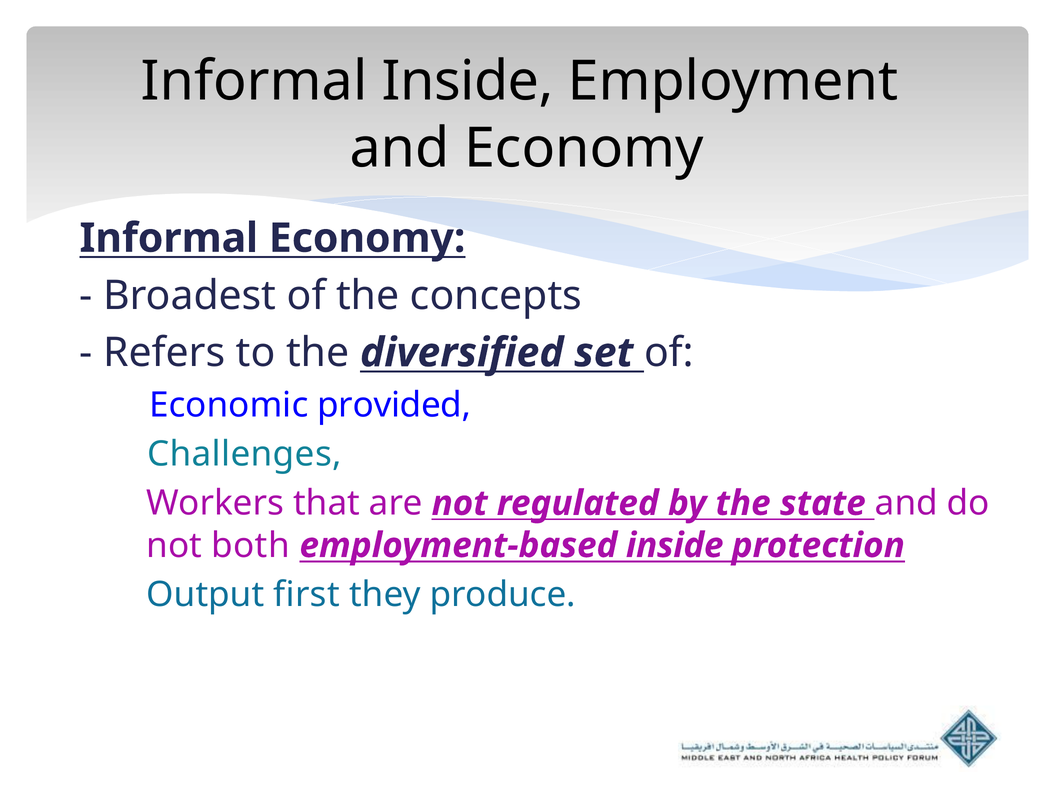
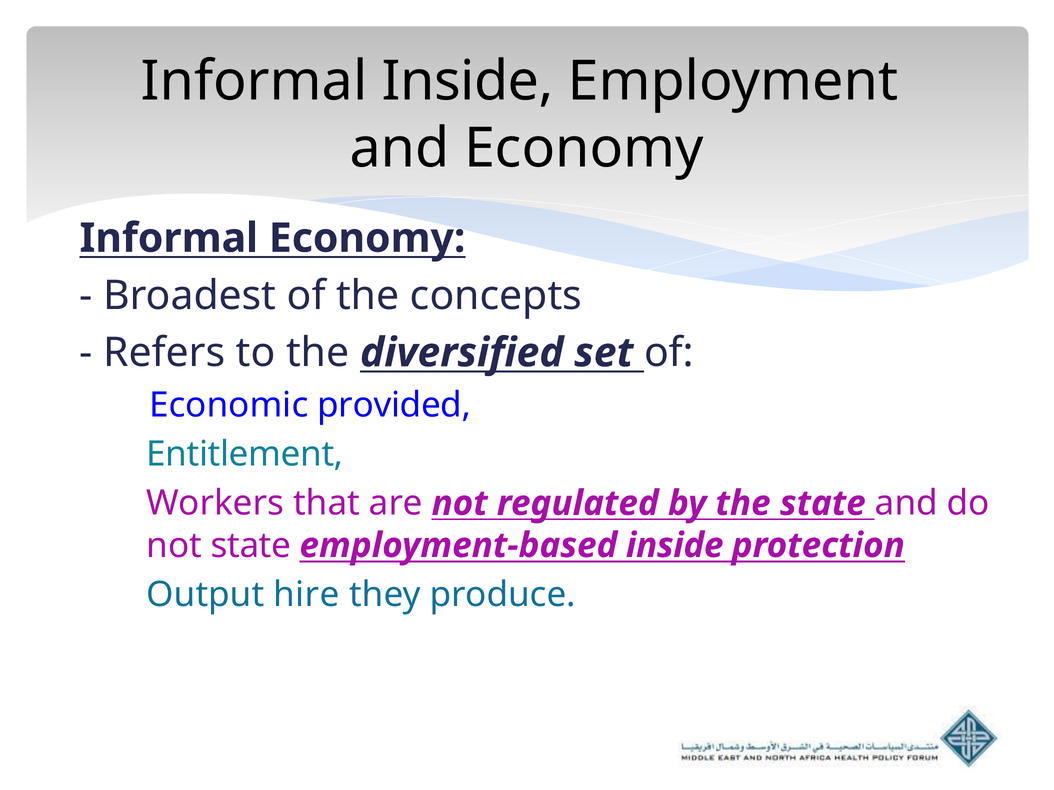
Challenges: Challenges -> Entitlement
not both: both -> state
first: first -> hire
